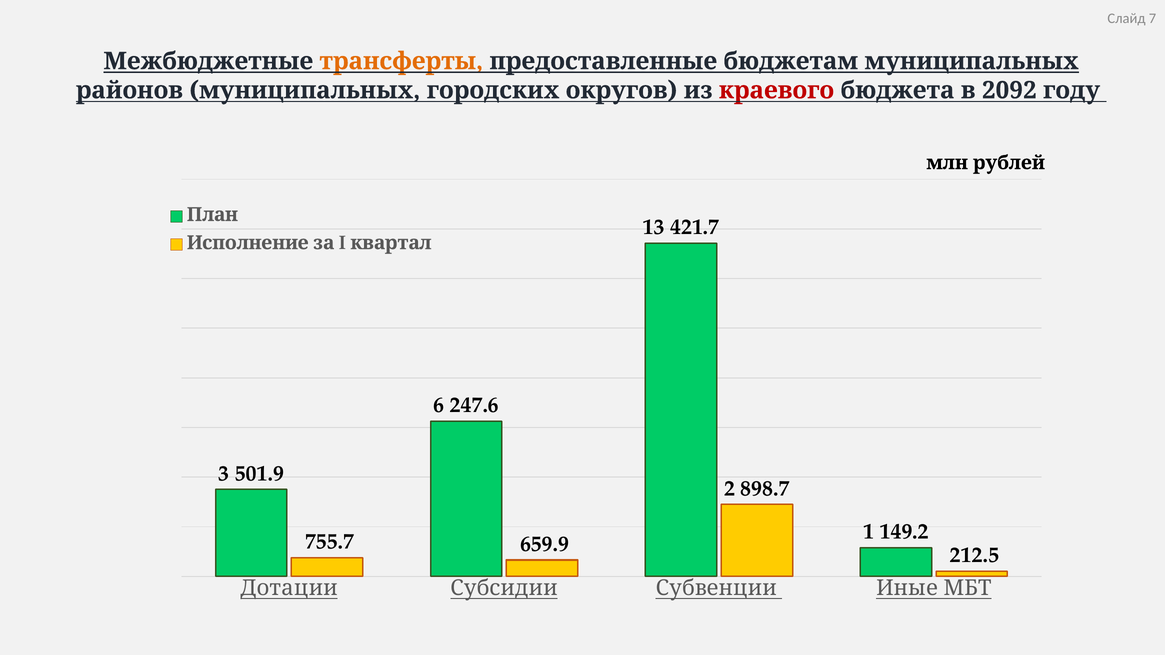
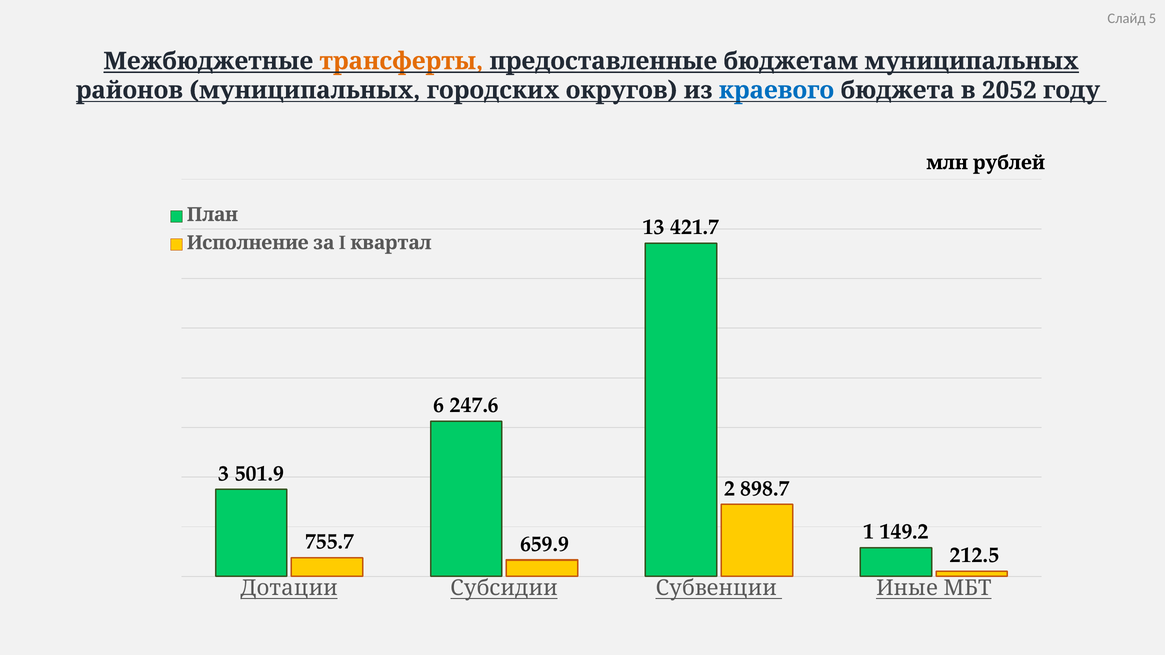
7: 7 -> 5
краевого colour: red -> blue
2092: 2092 -> 2052
